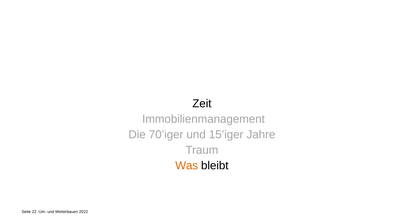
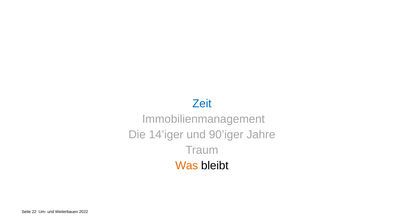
Zeit colour: black -> blue
70’iger: 70’iger -> 14’iger
15’iger: 15’iger -> 90’iger
